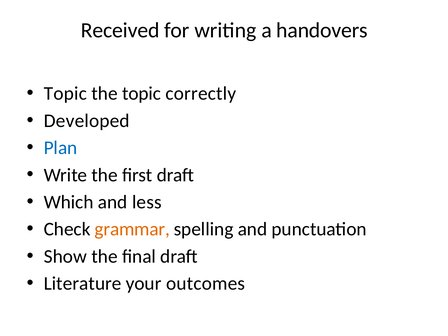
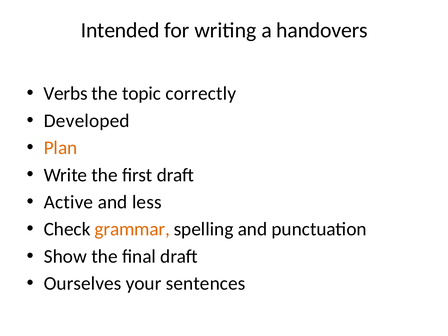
Received: Received -> Intended
Topic at (65, 94): Topic -> Verbs
Plan colour: blue -> orange
Which: Which -> Active
Literature: Literature -> Ourselves
outcomes: outcomes -> sentences
